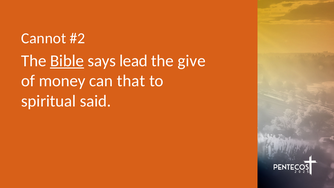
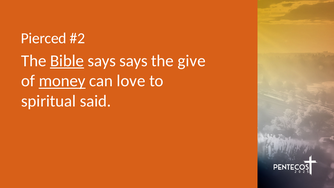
Cannot: Cannot -> Pierced
says lead: lead -> says
money underline: none -> present
that: that -> love
